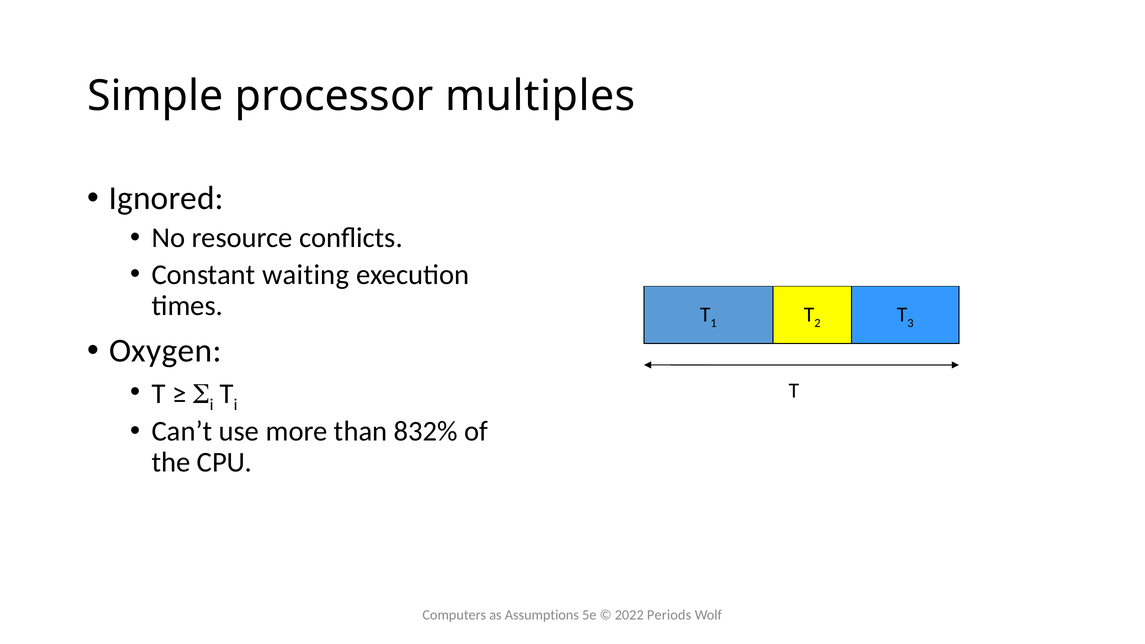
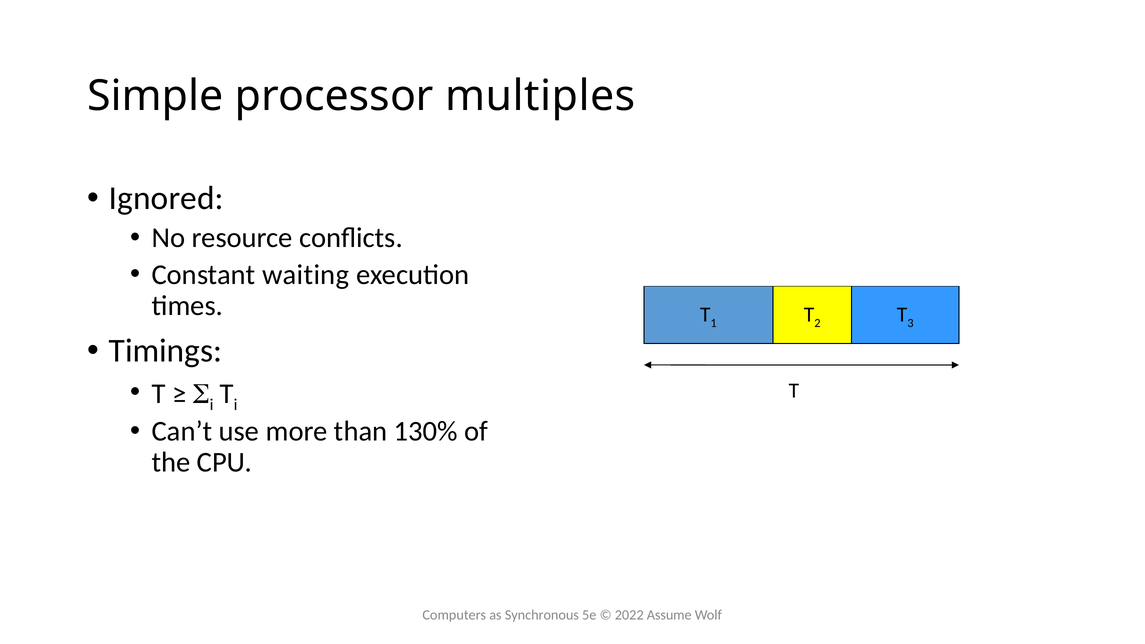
Oxygen: Oxygen -> Timings
832%: 832% -> 130%
Assumptions: Assumptions -> Synchronous
Periods: Periods -> Assume
